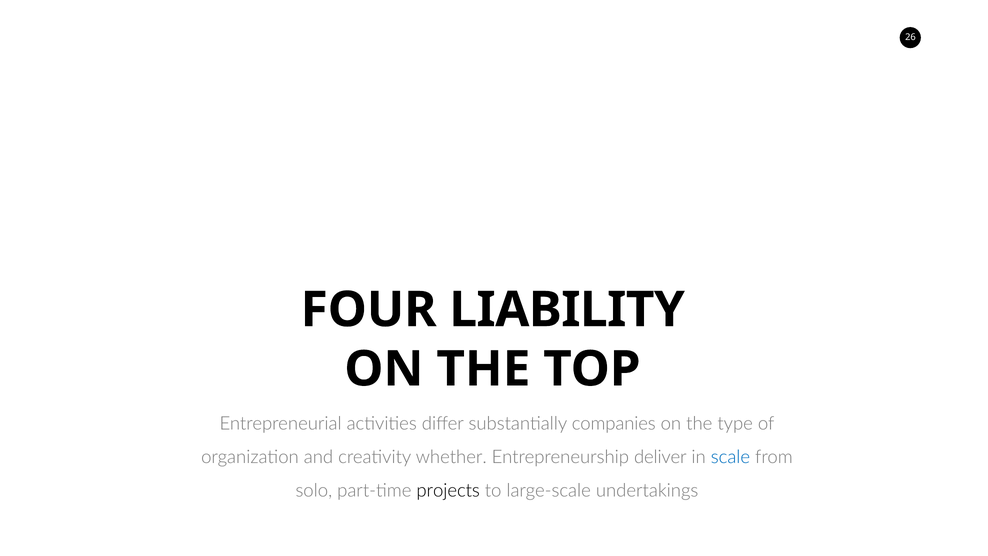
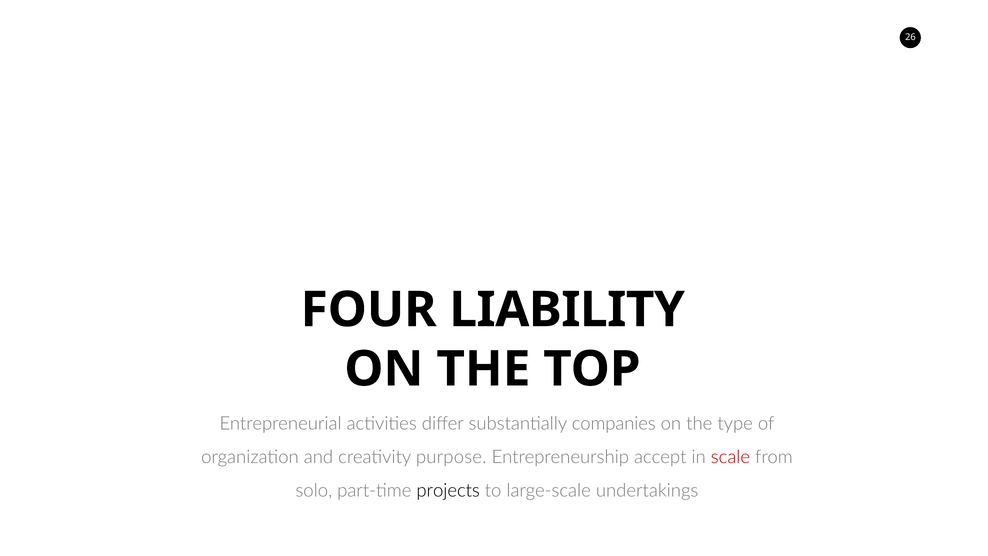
whether: whether -> purpose
deliver: deliver -> accept
scale colour: blue -> red
